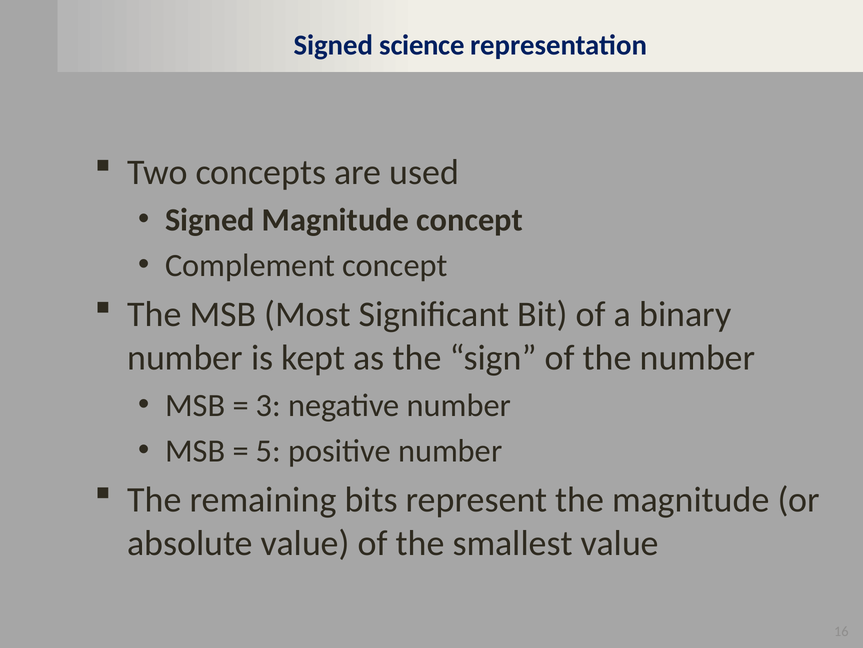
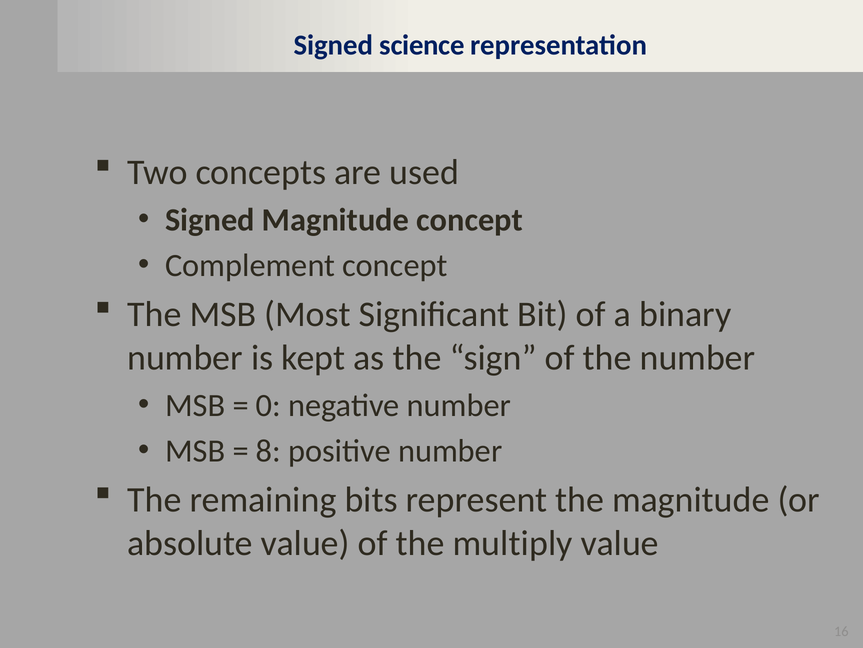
3: 3 -> 0
5: 5 -> 8
smallest: smallest -> multiply
